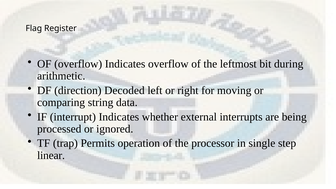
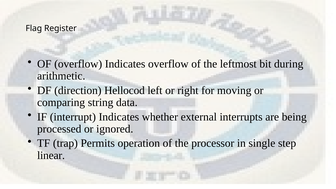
Decoded: Decoded -> Hellocod
